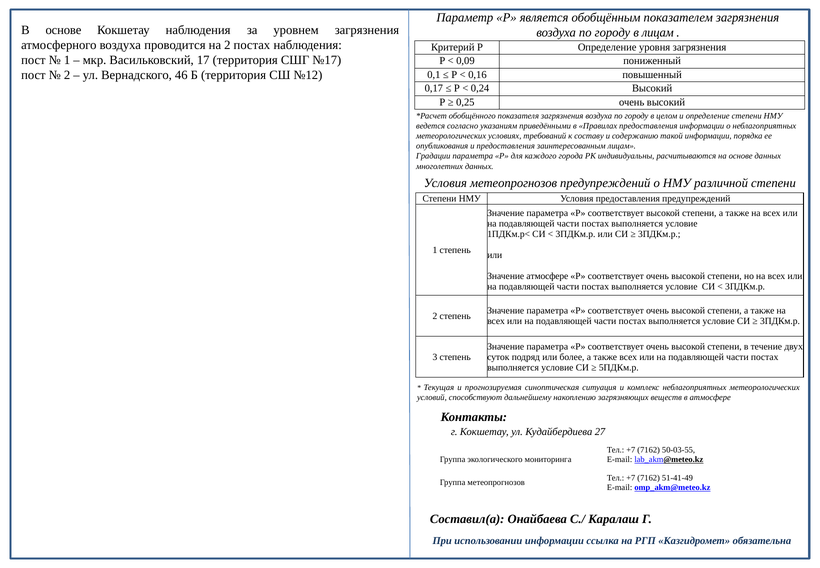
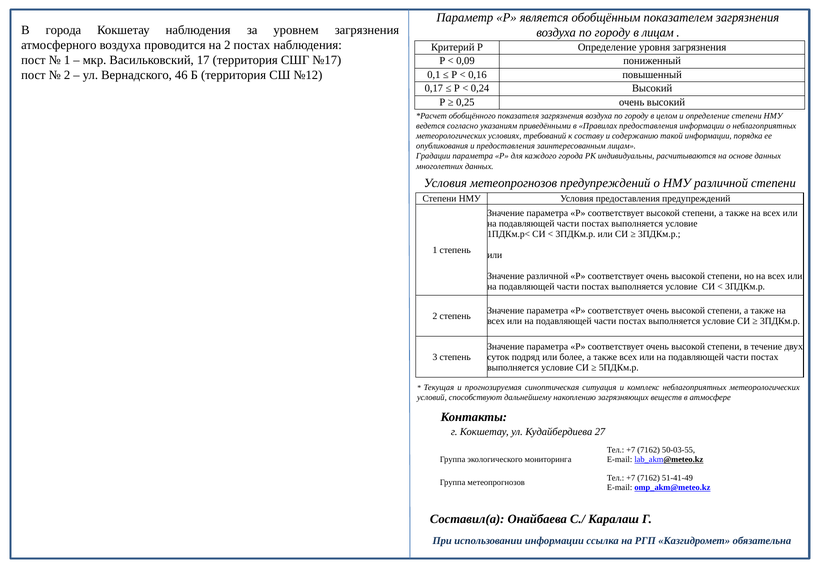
В основе: основе -> города
Значение атмосфере: атмосфере -> различной
